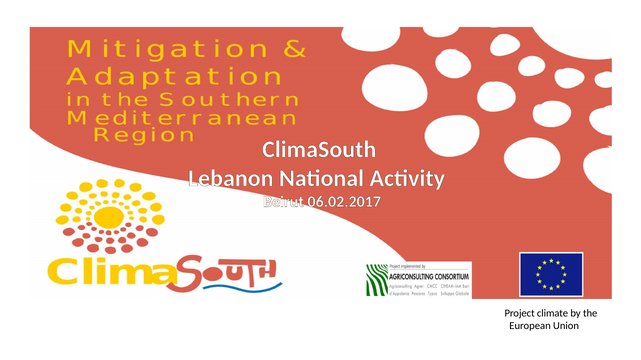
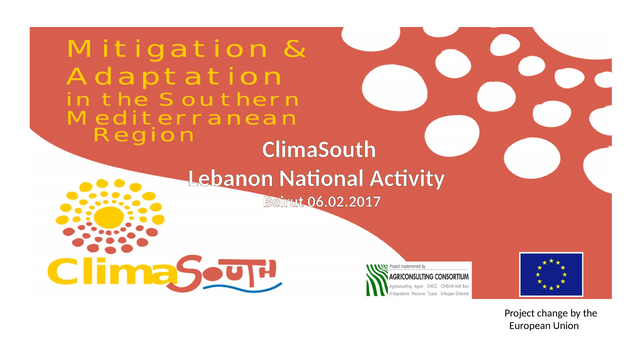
climate: climate -> change
